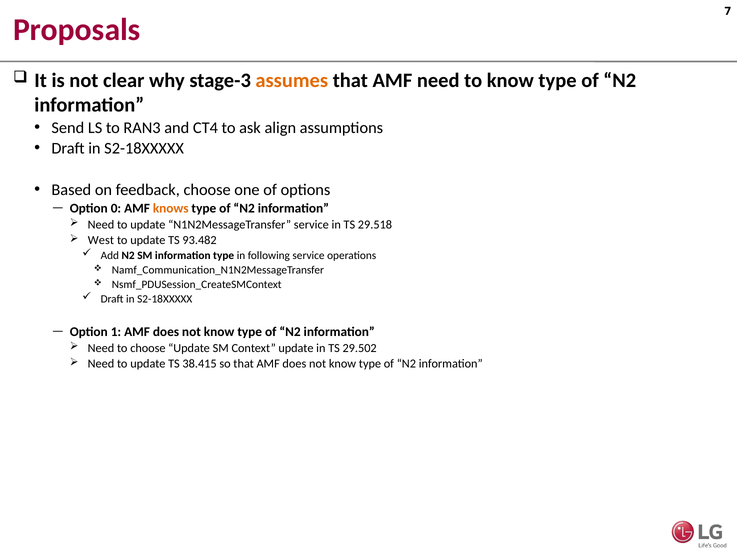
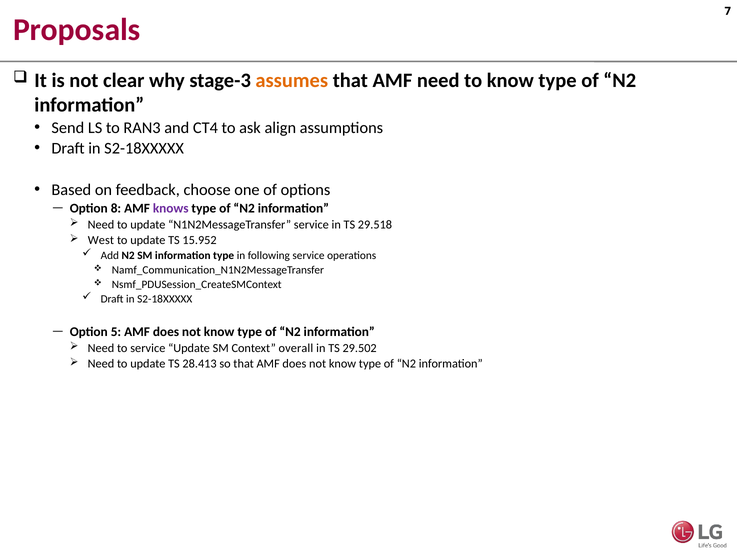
0: 0 -> 8
knows colour: orange -> purple
93.482: 93.482 -> 15.952
1: 1 -> 5
to choose: choose -> service
Context update: update -> overall
38.415: 38.415 -> 28.413
